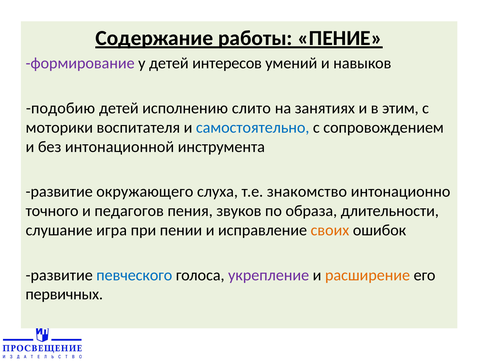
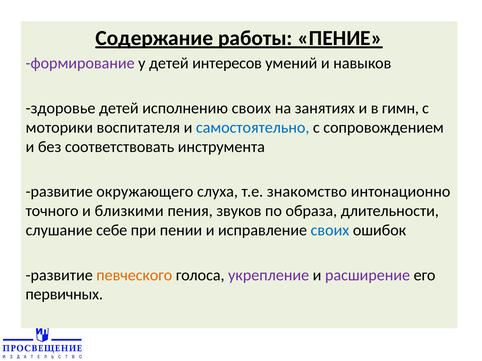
подобию: подобию -> здоровье
исполнению слито: слито -> своих
этим: этим -> гимн
интонационной: интонационной -> соответствовать
педагогов: педагогов -> близкими
игра: игра -> себе
своих at (330, 231) colour: orange -> blue
певческого colour: blue -> orange
расширение colour: orange -> purple
